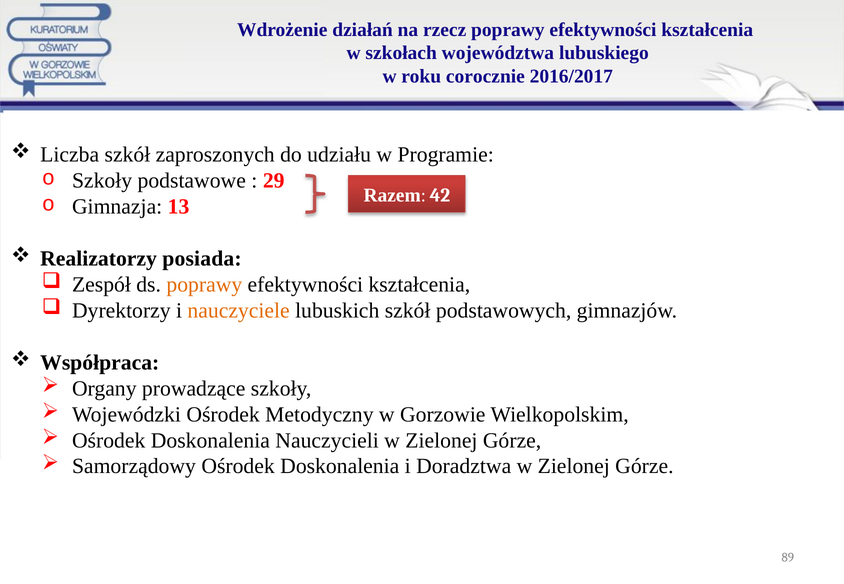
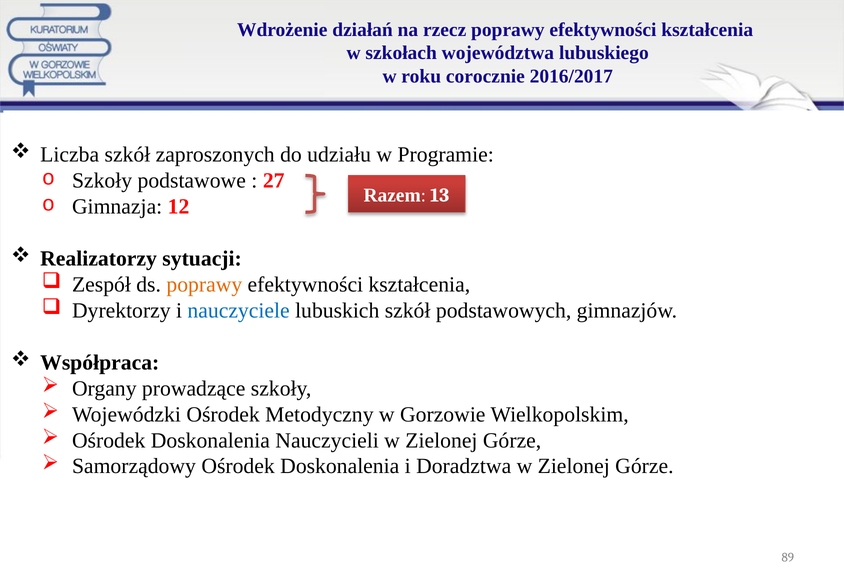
29: 29 -> 27
42: 42 -> 13
13: 13 -> 12
posiada: posiada -> sytuacji
nauczyciele colour: orange -> blue
